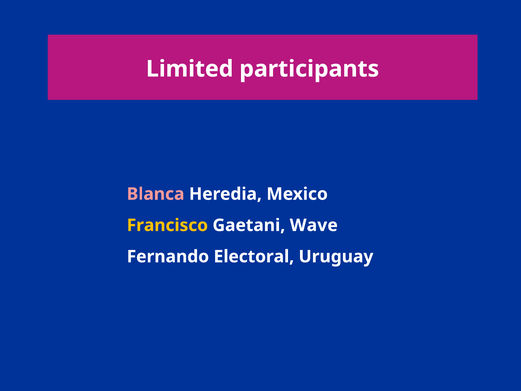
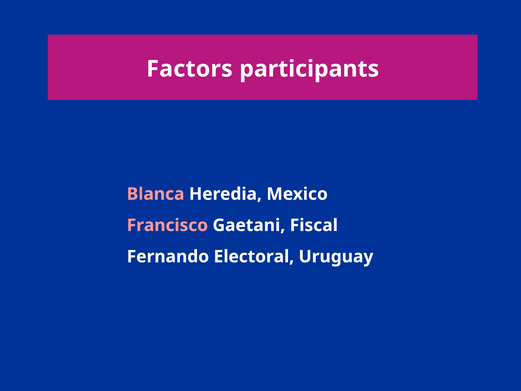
Limited: Limited -> Factors
Francisco colour: yellow -> pink
Wave: Wave -> Fiscal
